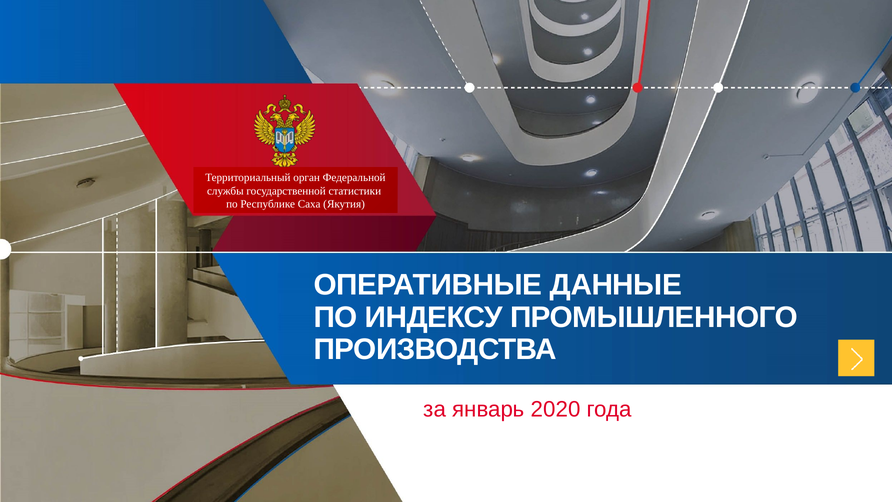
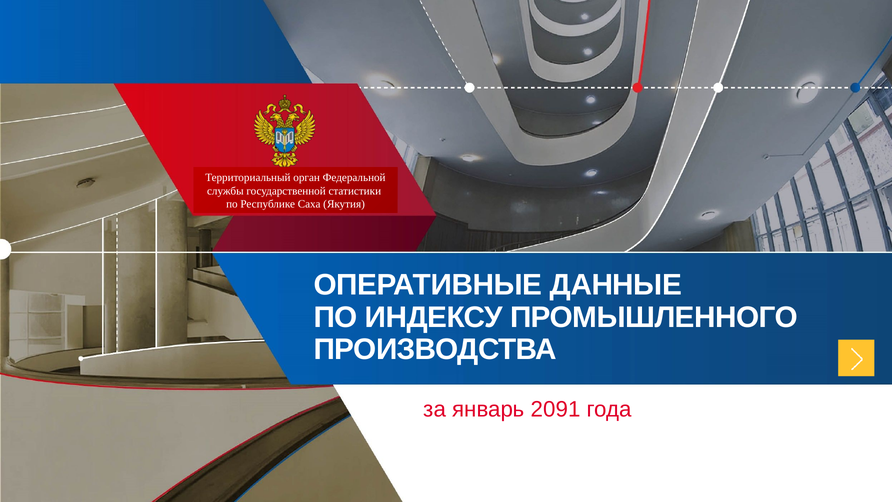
2020: 2020 -> 2091
